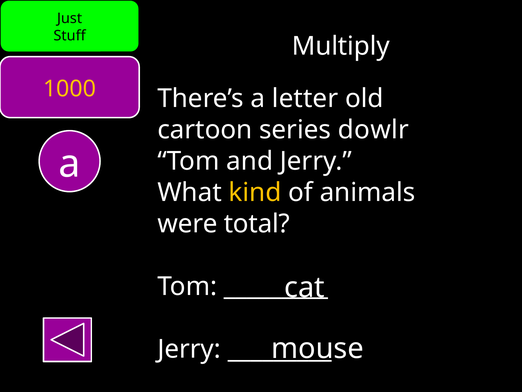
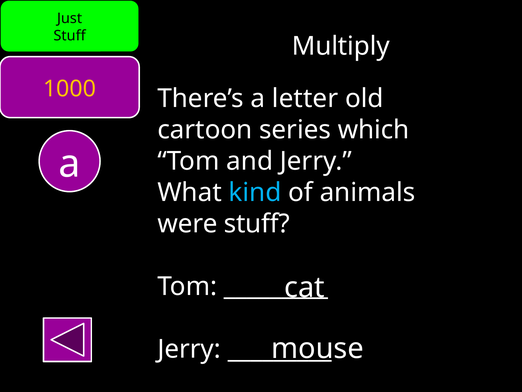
dowlr: dowlr -> which
kind colour: yellow -> light blue
were total: total -> stuff
